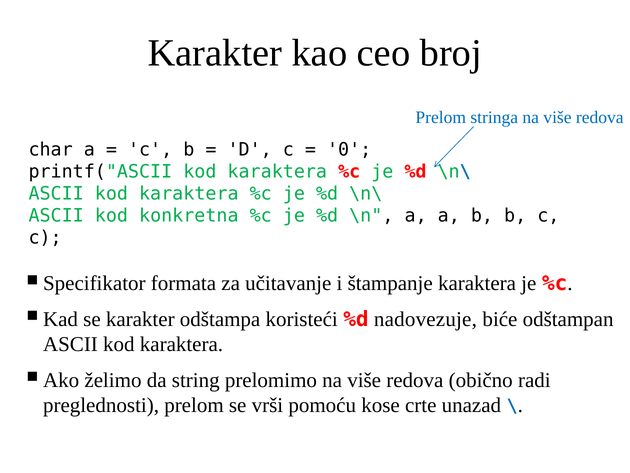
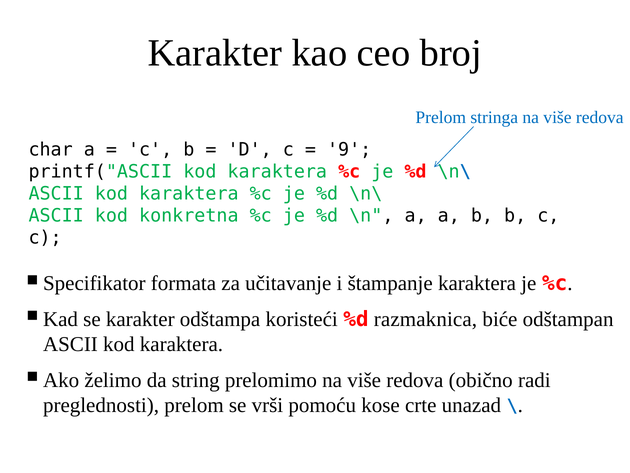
0: 0 -> 9
nadovezuje: nadovezuje -> razmaknica
